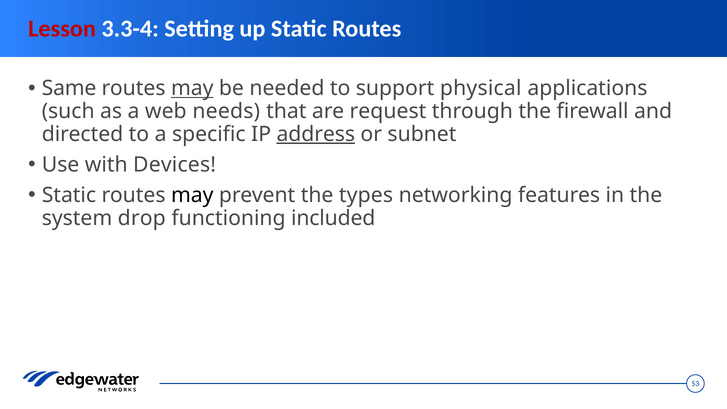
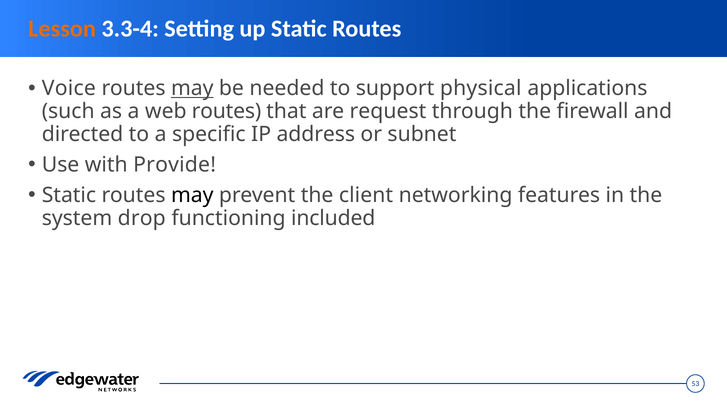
Lesson colour: red -> orange
Same: Same -> Voice
web needs: needs -> routes
address underline: present -> none
Devices: Devices -> Provide
types: types -> client
